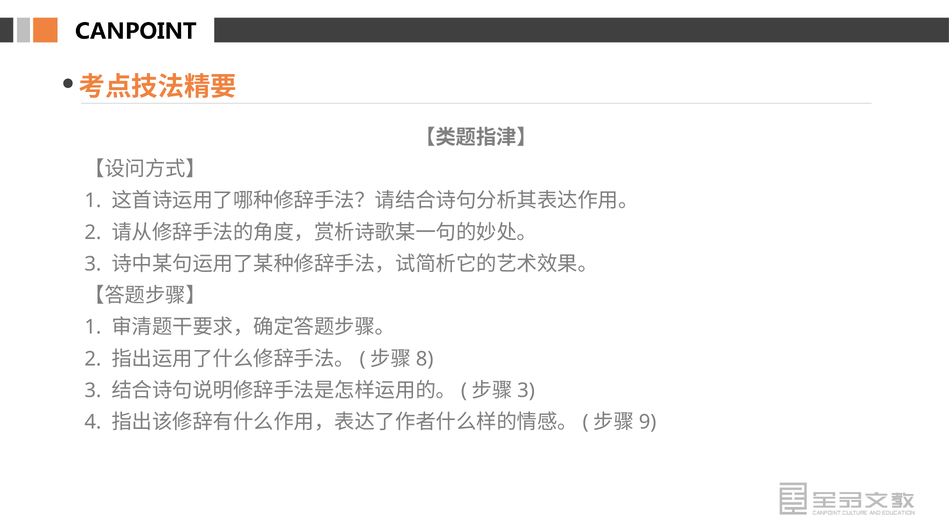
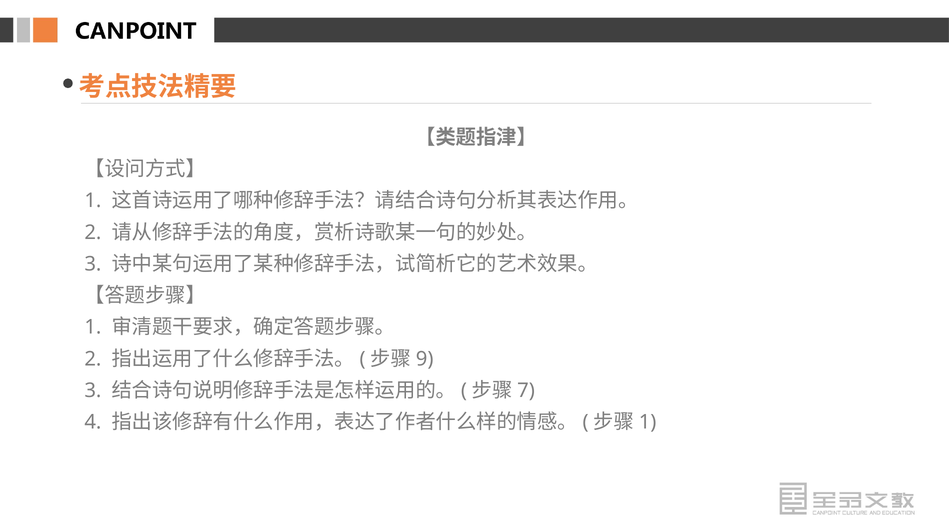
8: 8 -> 9
3 at (526, 391): 3 -> 7
9 at (648, 422): 9 -> 1
